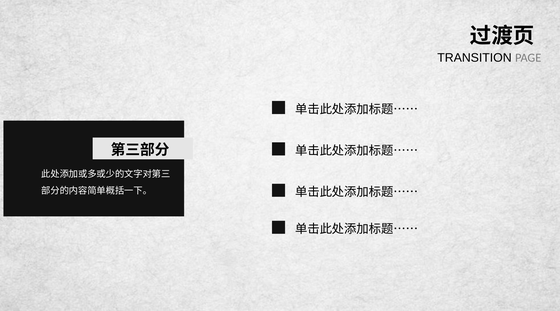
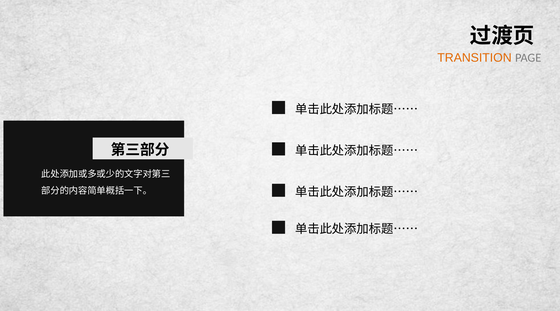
TRANSITION colour: black -> orange
